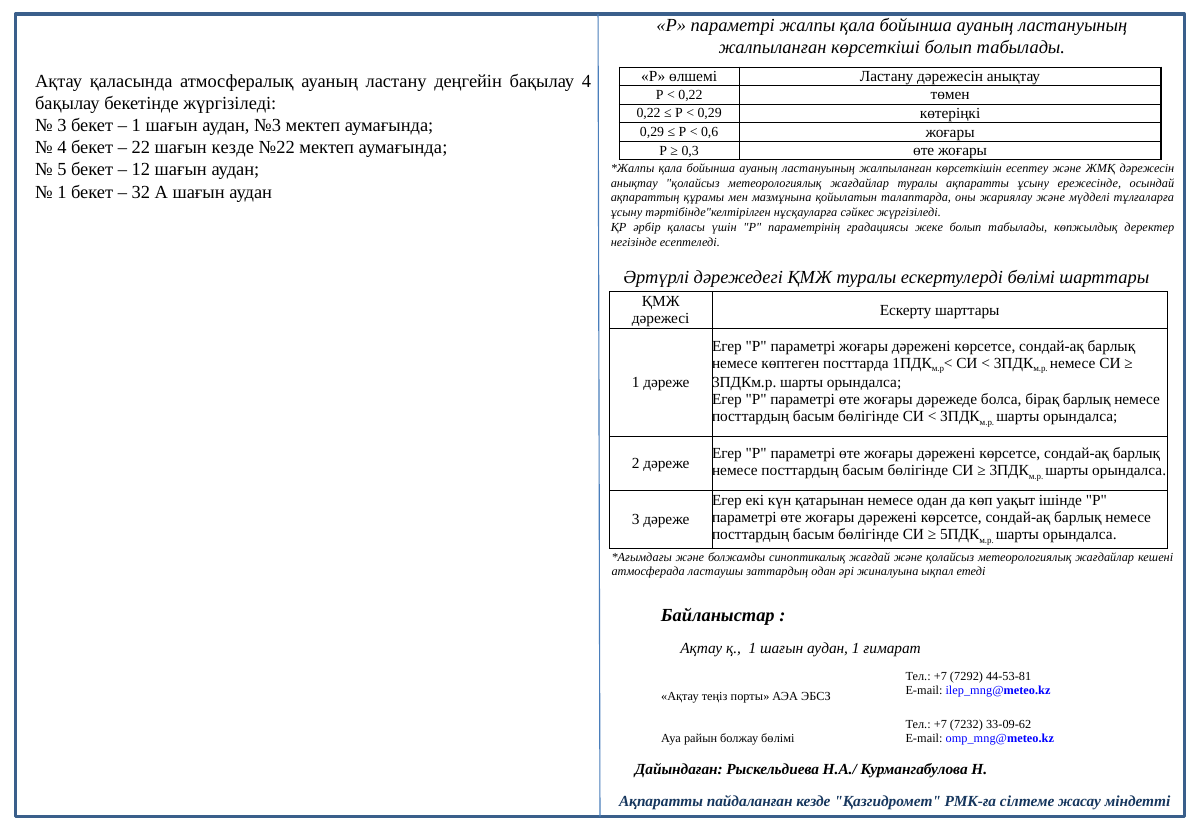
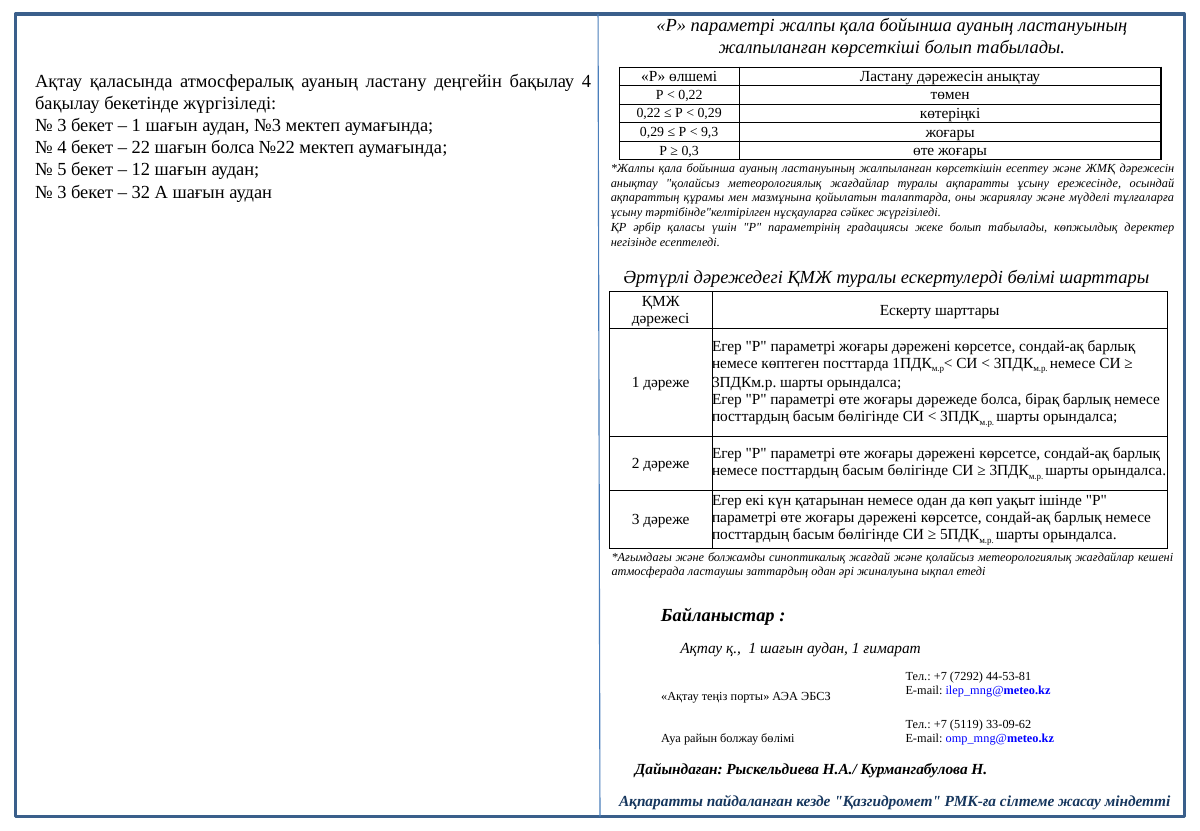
0,6: 0,6 -> 9,3
шағын кезде: кезде -> болса
1 at (62, 192): 1 -> 3
7232: 7232 -> 5119
